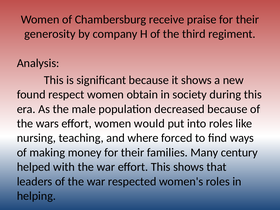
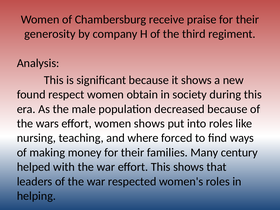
women would: would -> shows
